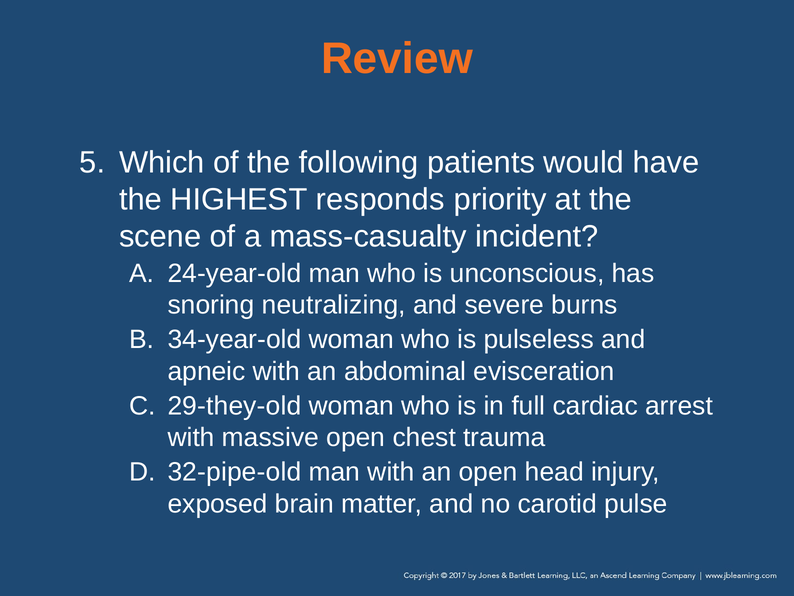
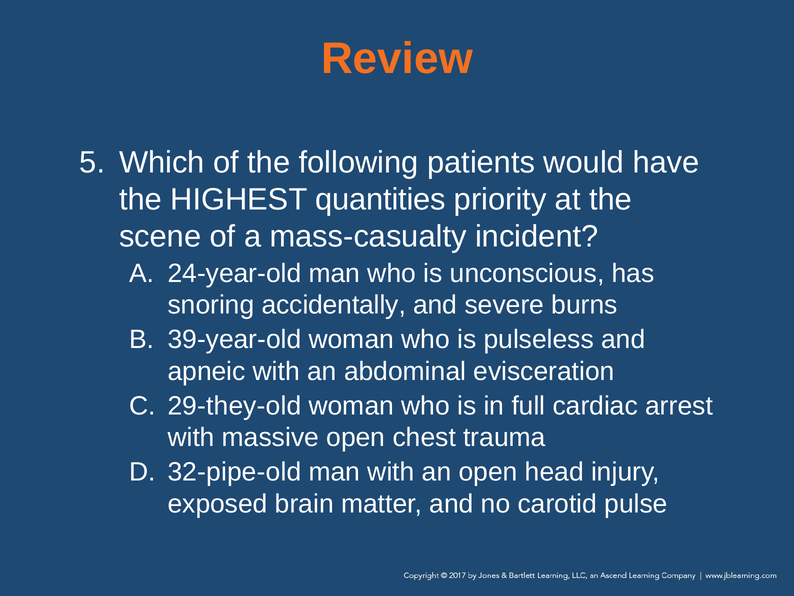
responds: responds -> quantities
neutralizing: neutralizing -> accidentally
34-year-old: 34-year-old -> 39-year-old
